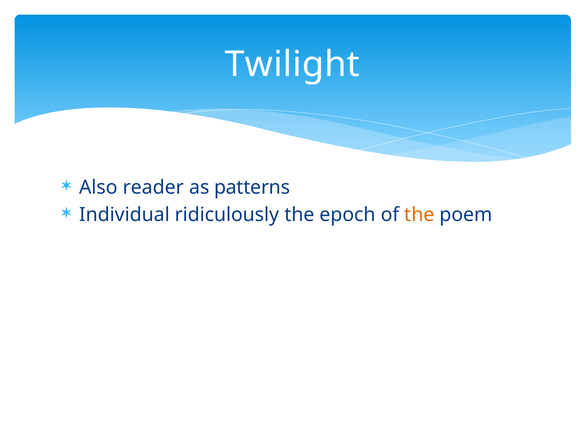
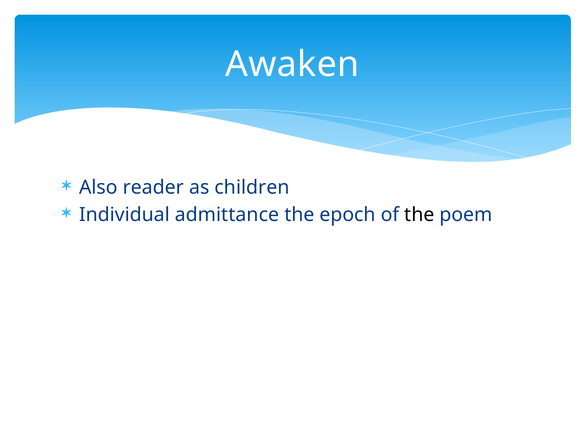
Twilight: Twilight -> Awaken
patterns: patterns -> children
ridiculously: ridiculously -> admittance
the at (419, 214) colour: orange -> black
